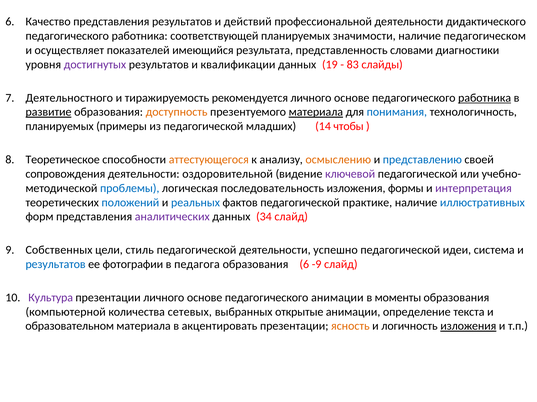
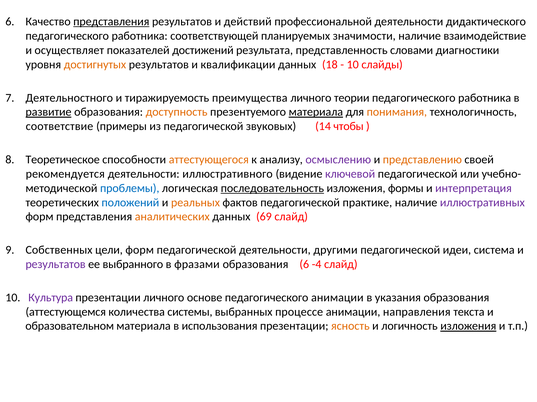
представления at (111, 22) underline: none -> present
педагогическом: педагогическом -> взаимодействие
имеющийся: имеющийся -> достижений
достигнутых colour: purple -> orange
19: 19 -> 18
83 at (353, 65): 83 -> 10
рекомендуется: рекомендуется -> преимущества
основе at (352, 98): основе -> теории
работника at (485, 98) underline: present -> none
понимания colour: blue -> orange
планируемых at (60, 127): планируемых -> соответствие
младших: младших -> звуковых
осмыслению colour: orange -> purple
представлению colour: blue -> orange
сопровождения: сопровождения -> рекомендуется
оздоровительной: оздоровительной -> иллюстративного
последовательность underline: none -> present
реальных colour: blue -> orange
иллюстративных colour: blue -> purple
аналитических colour: purple -> orange
34: 34 -> 69
цели стиль: стиль -> форм
успешно: успешно -> другими
результатов at (56, 265) colour: blue -> purple
фотографии: фотографии -> выбранного
педагога: педагога -> фразами
-9: -9 -> -4
моменты: моменты -> указания
компьютерной: компьютерной -> аттестующемся
сетевых: сетевых -> системы
открытые: открытые -> процессе
определение: определение -> направления
акцентировать: акцентировать -> использования
